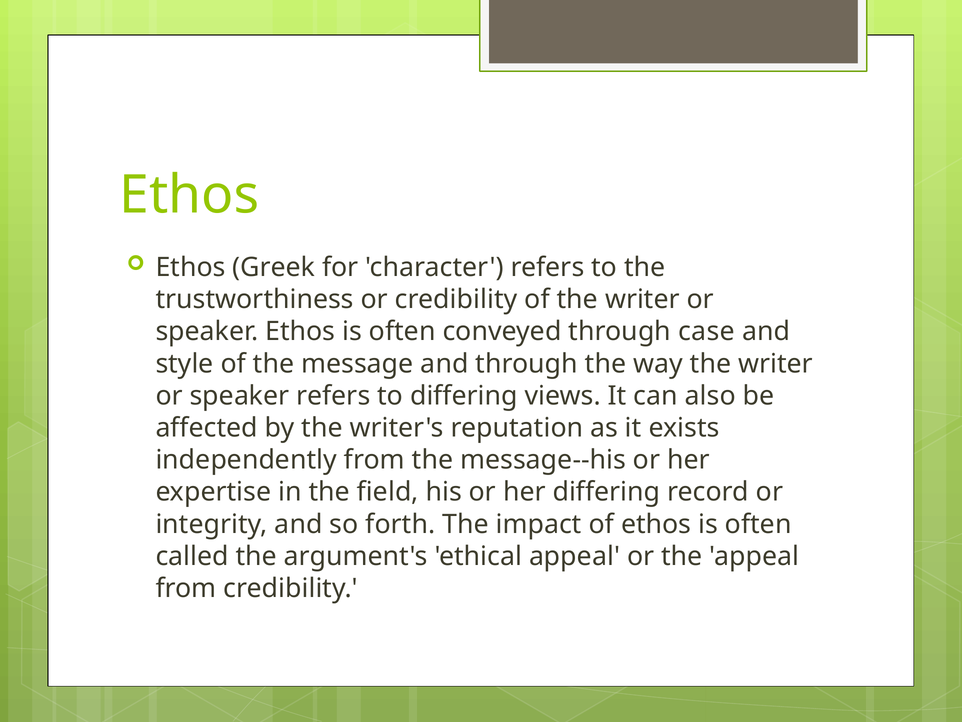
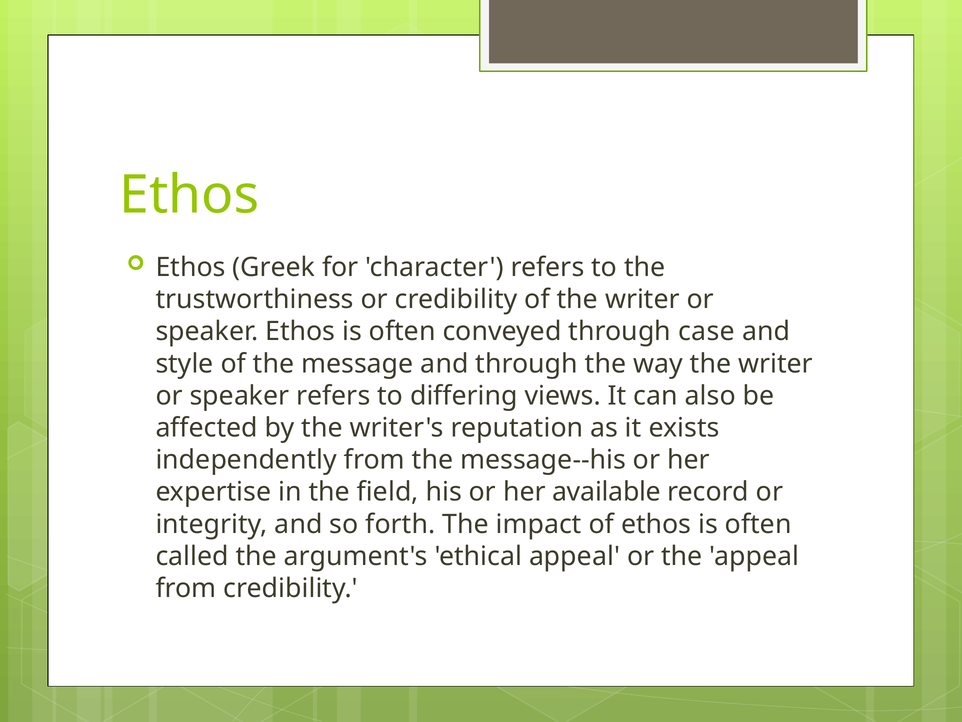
her differing: differing -> available
